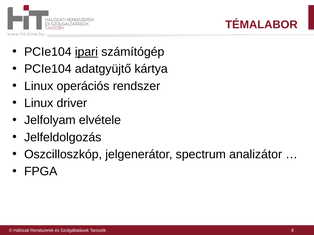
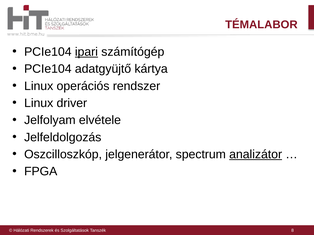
analizátor underline: none -> present
